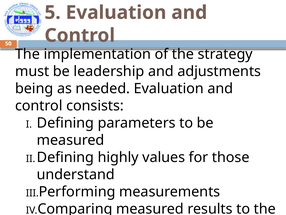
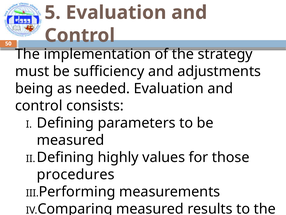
leadership: leadership -> sufficiency
understand: understand -> procedures
